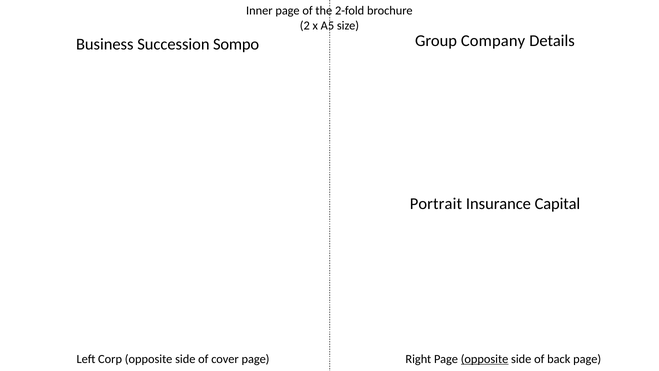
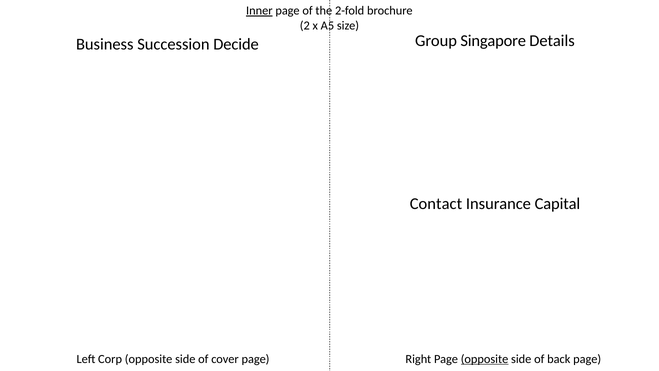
Inner underline: none -> present
Sompo: Sompo -> Decide
Company: Company -> Singapore
Portrait: Portrait -> Contact
